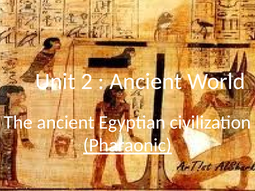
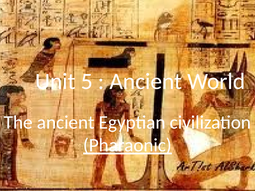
2: 2 -> 5
